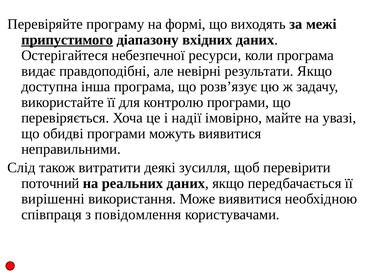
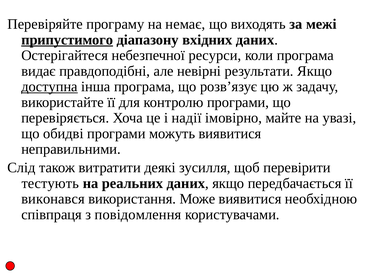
формі: формі -> немає
доступна underline: none -> present
поточний: поточний -> тестують
вирішенні: вирішенні -> виконався
